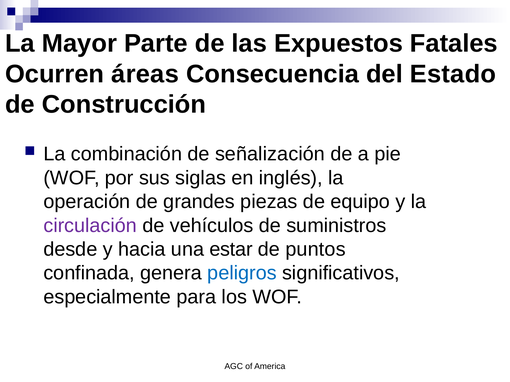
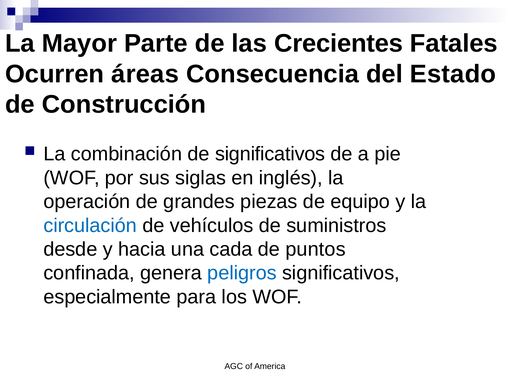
Expuestos: Expuestos -> Crecientes
de señalización: señalización -> significativos
circulación colour: purple -> blue
estar: estar -> cada
